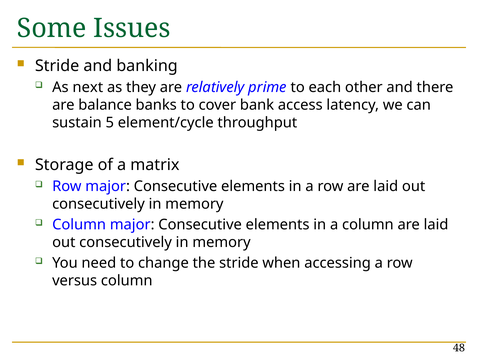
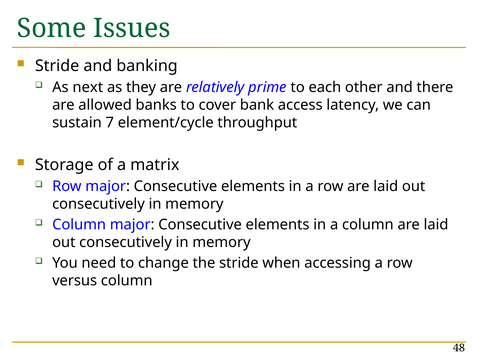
balance: balance -> allowed
5: 5 -> 7
